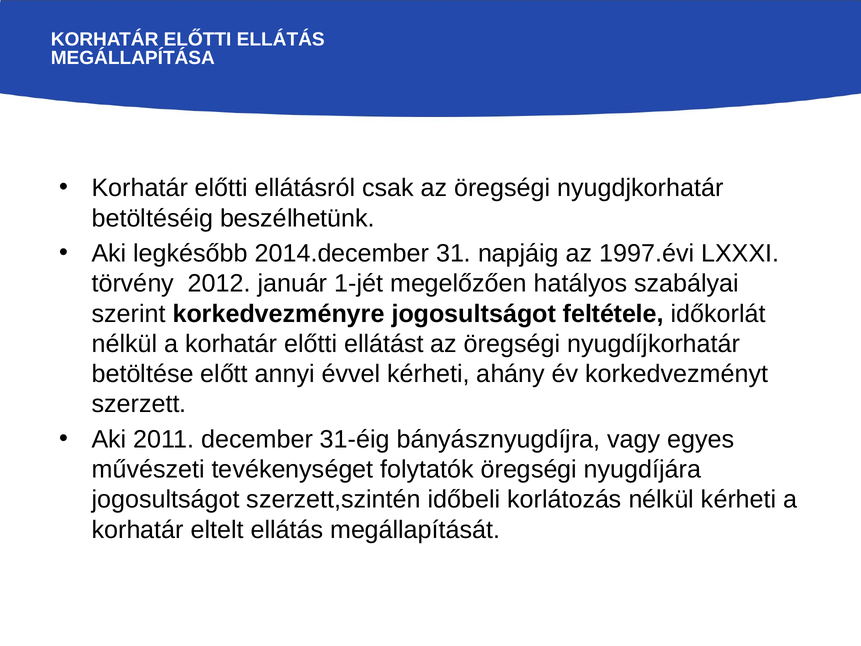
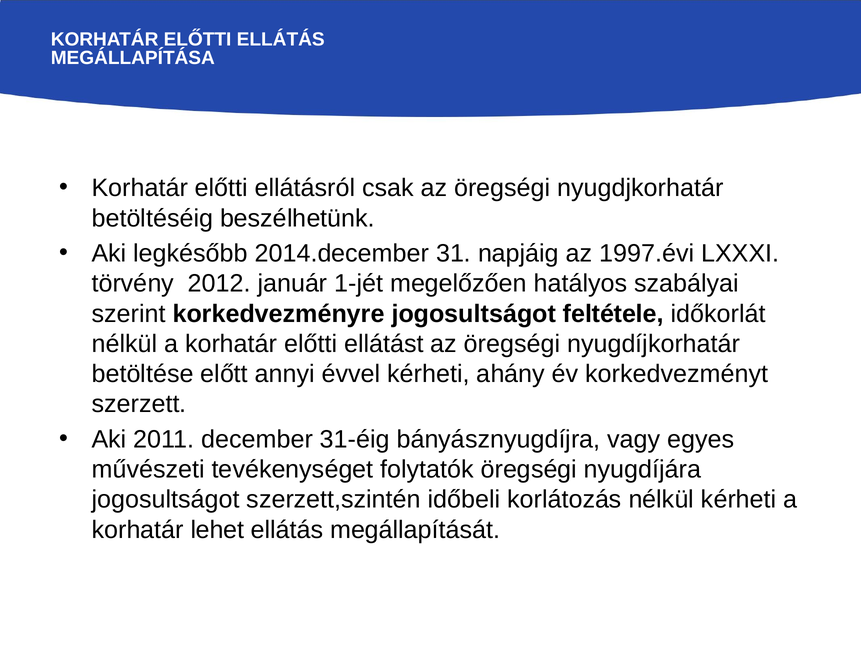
eltelt: eltelt -> lehet
